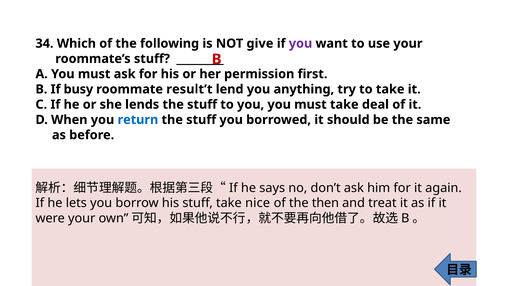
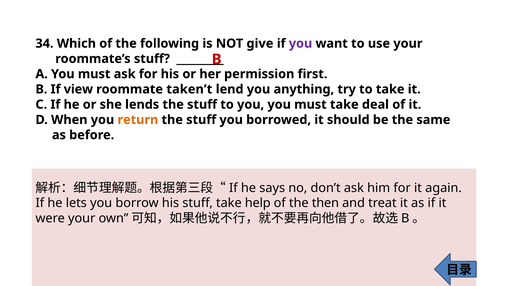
busy: busy -> view
result’t: result’t -> taken’t
return colour: blue -> orange
nice: nice -> help
